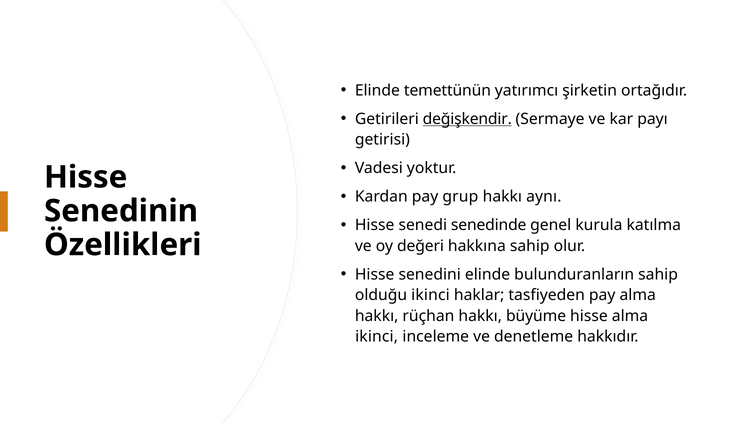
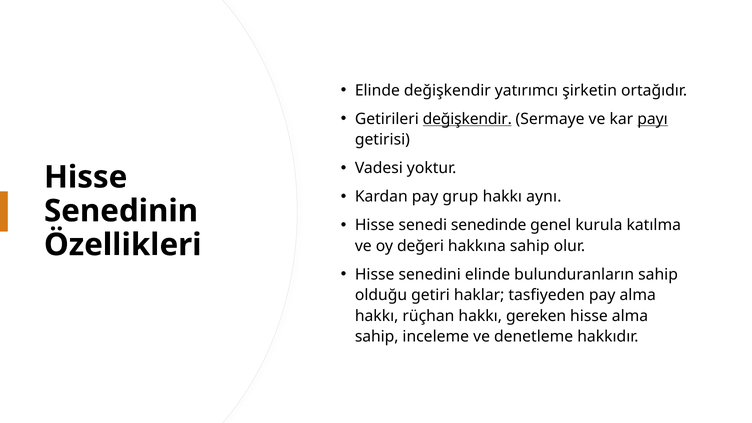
Elinde temettünün: temettünün -> değişkendir
payı underline: none -> present
olduğu ikinci: ikinci -> getiri
büyüme: büyüme -> gereken
ikinci at (377, 337): ikinci -> sahip
